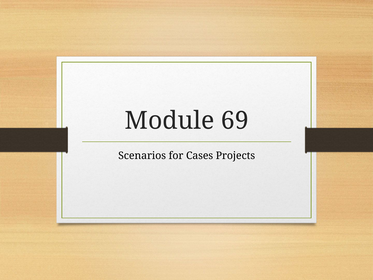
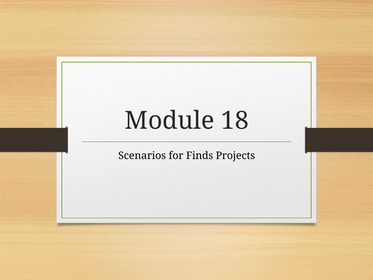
69: 69 -> 18
Cases: Cases -> Finds
